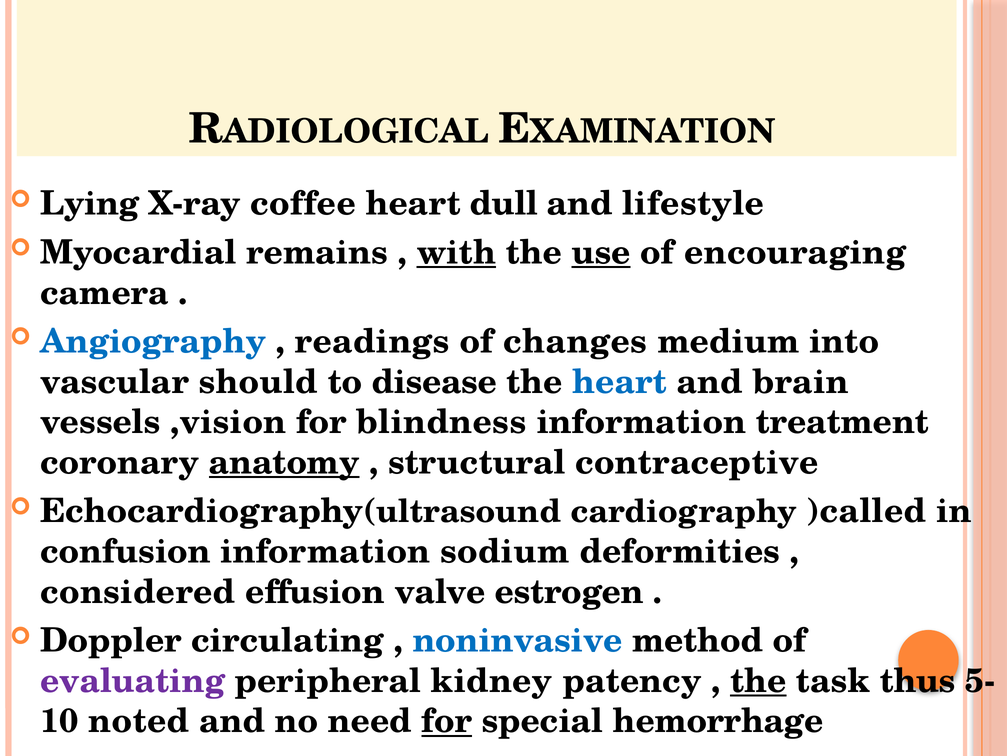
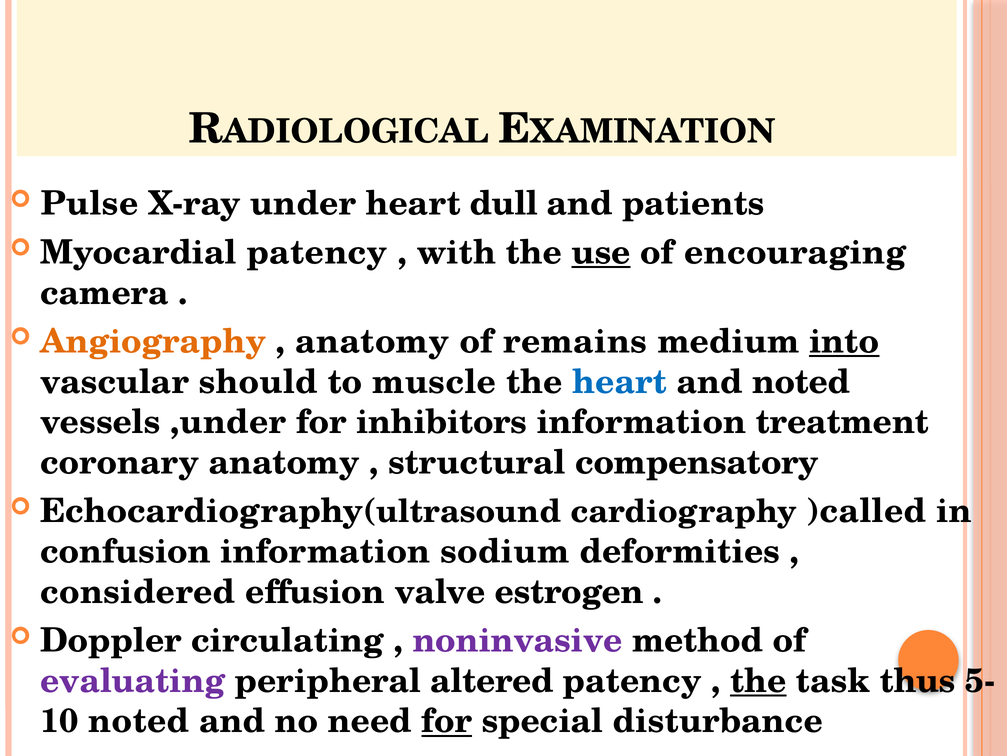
Lying: Lying -> Pulse
coffee: coffee -> under
lifestyle: lifestyle -> patients
Myocardial remains: remains -> patency
with underline: present -> none
Angiography colour: blue -> orange
readings at (372, 341): readings -> anatomy
changes: changes -> remains
into underline: none -> present
disease: disease -> muscle
and brain: brain -> noted
,vision: ,vision -> ,under
blindness: blindness -> inhibitors
anatomy at (284, 462) underline: present -> none
contraceptive: contraceptive -> compensatory
noninvasive colour: blue -> purple
kidney: kidney -> altered
hemorrhage: hemorrhage -> disturbance
